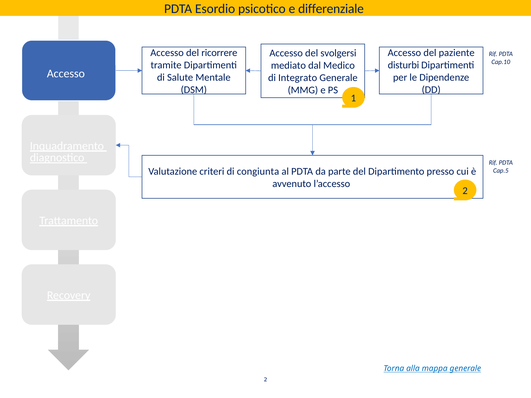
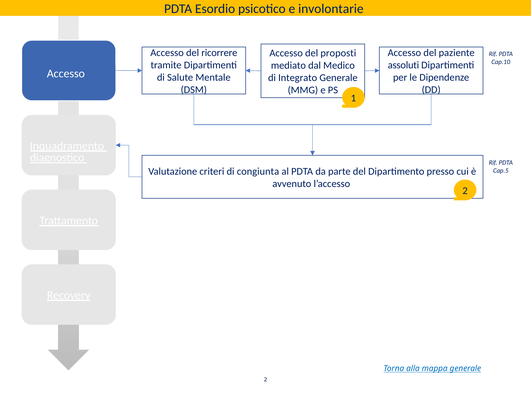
differenziale: differenziale -> involontarie
svolgersi: svolgersi -> proposti
disturbi: disturbi -> assoluti
